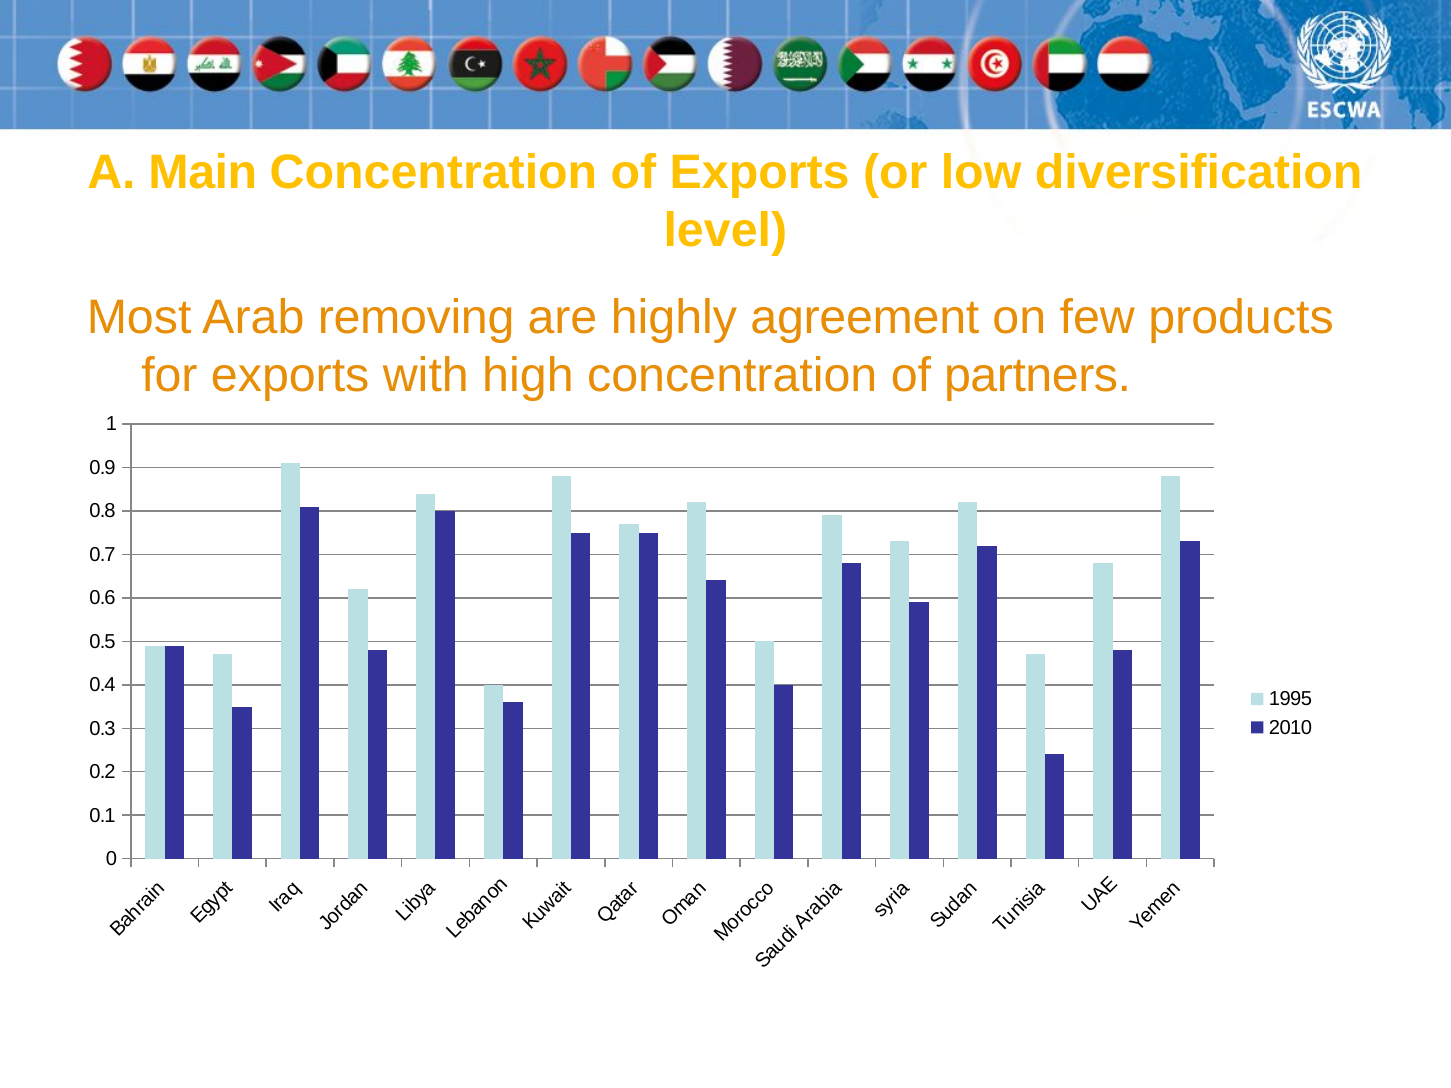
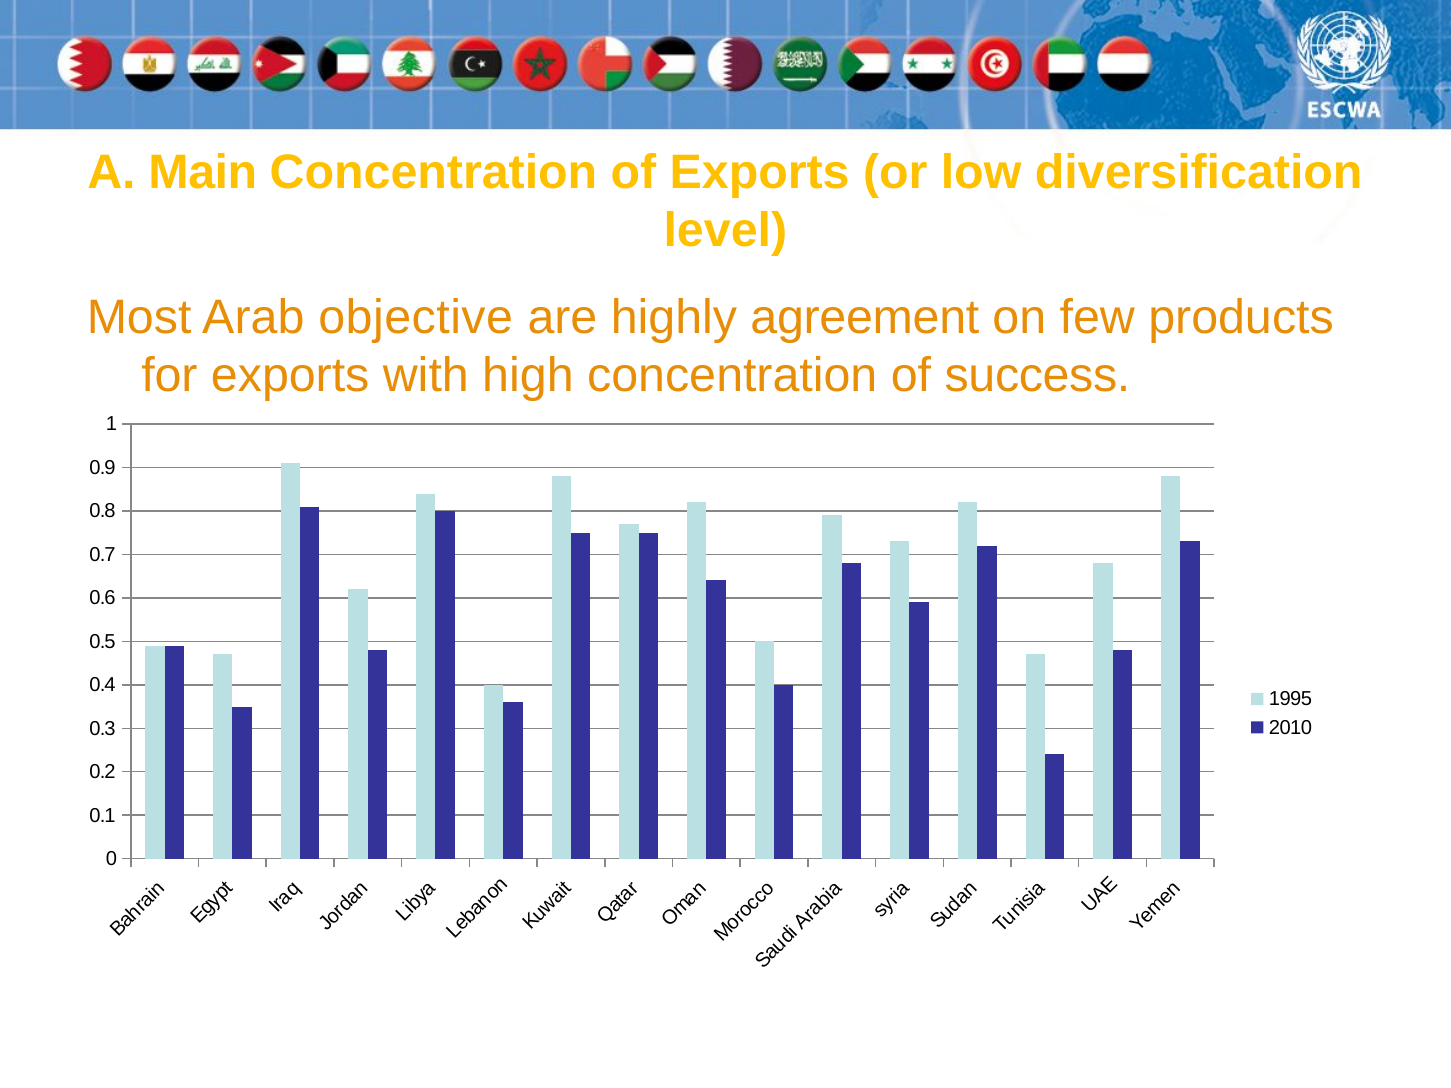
removing: removing -> objective
partners: partners -> success
